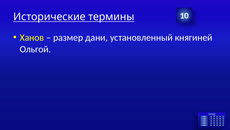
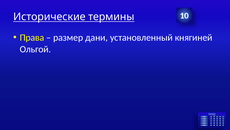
Ханов: Ханов -> Права
